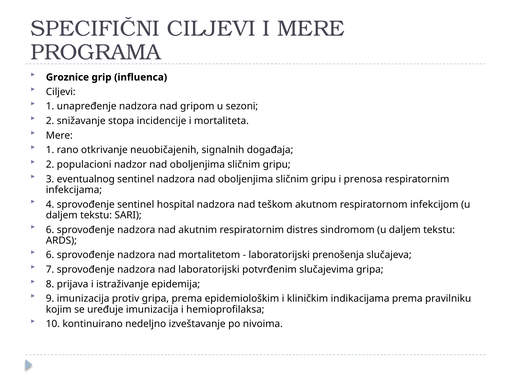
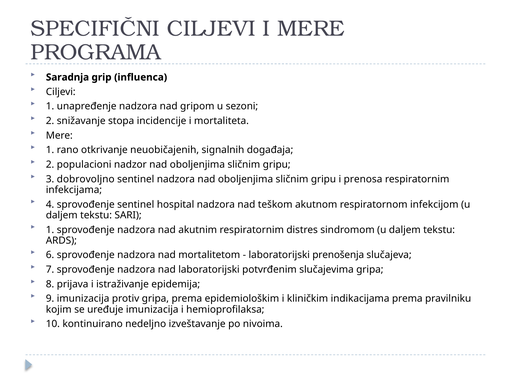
Groznice: Groznice -> Saradnja
eventualnog: eventualnog -> dobrovoljno
6 at (50, 230): 6 -> 1
